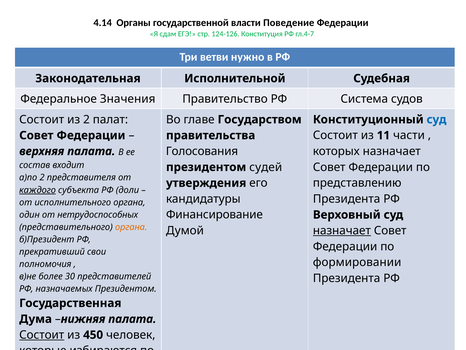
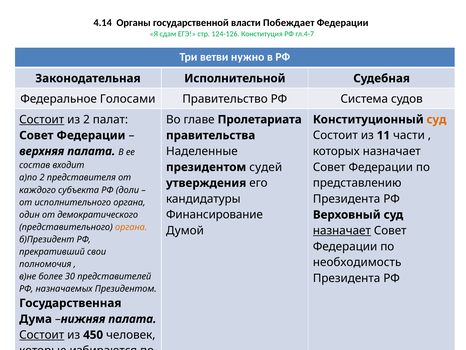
Поведение: Поведение -> Побеждает
Значения: Значения -> Голосами
Состоит at (42, 119) underline: none -> present
Государством: Государством -> Пролетариата
суд at (436, 119) colour: blue -> orange
Голосования: Голосования -> Наделенные
каждого underline: present -> none
нетрудоспособных: нетрудоспособных -> демократического
формировании: формировании -> необходимость
